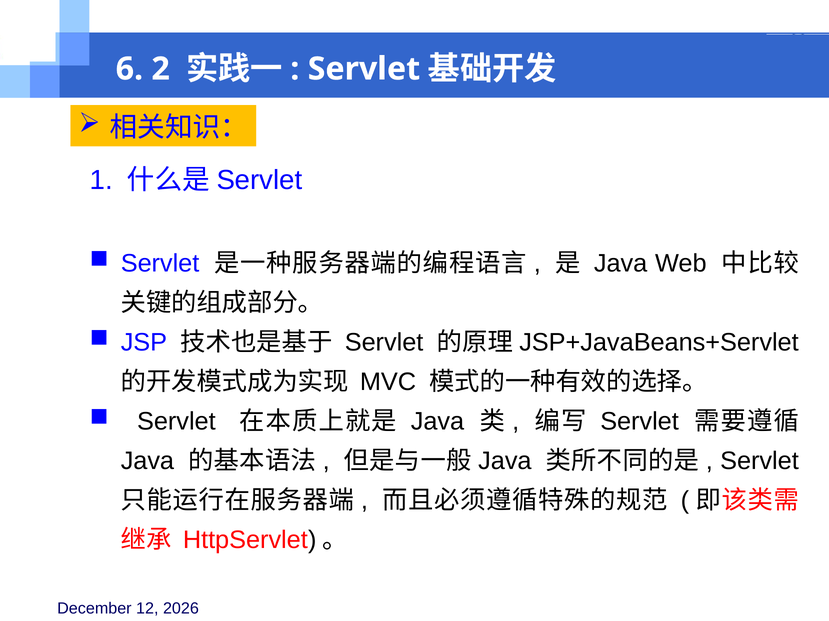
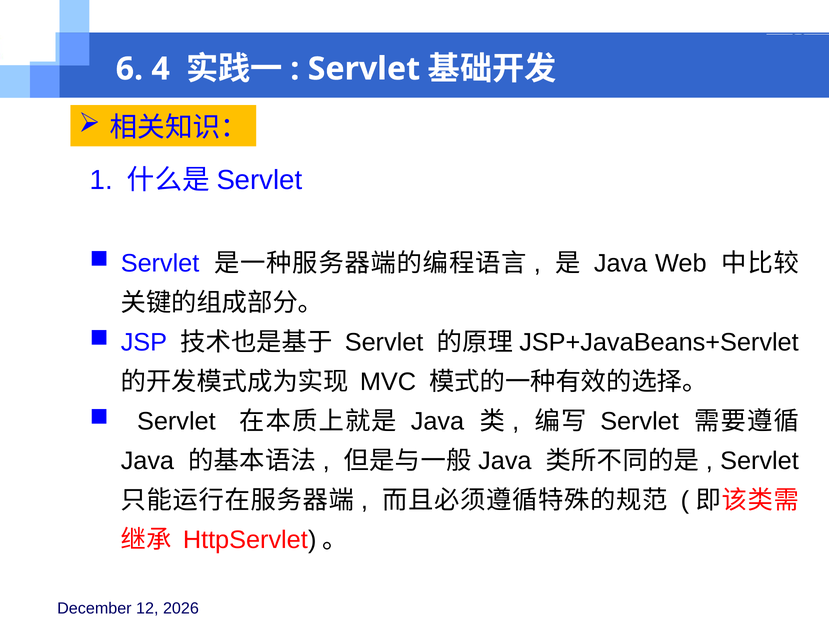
2: 2 -> 4
